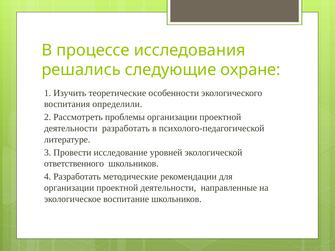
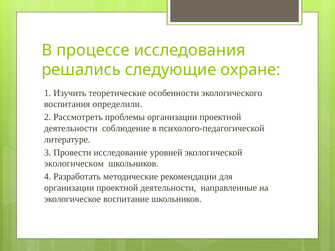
деятельности разработать: разработать -> соблюдение
ответственного: ответственного -> экологическом
